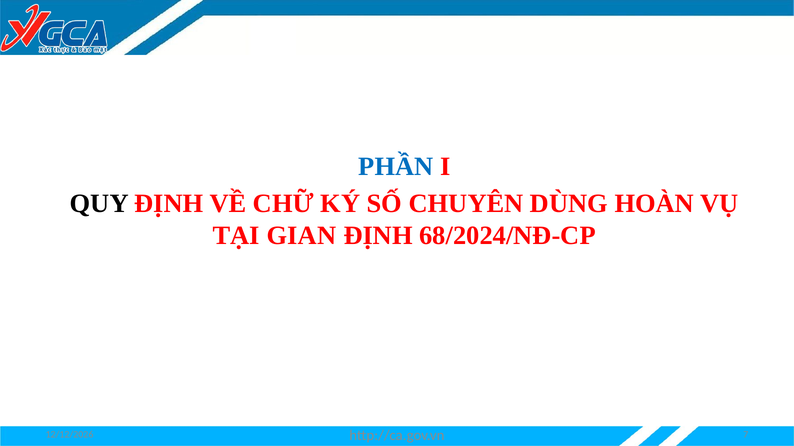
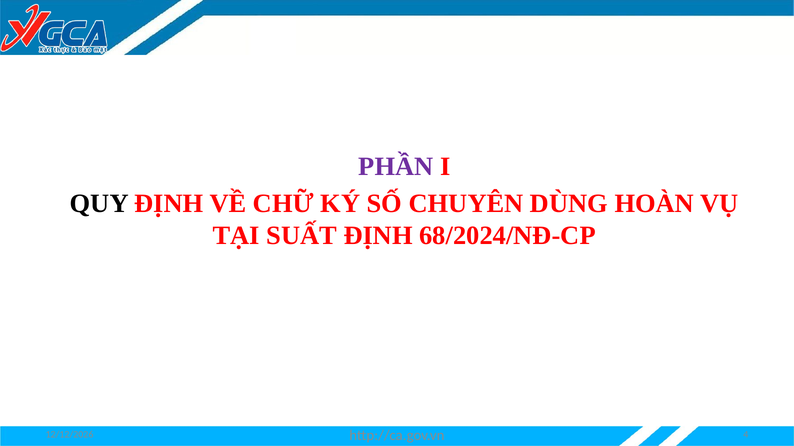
PHẦN colour: blue -> purple
GIAN: GIAN -> SUẤT
7: 7 -> 4
